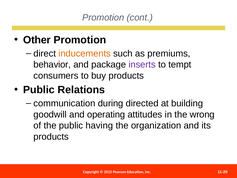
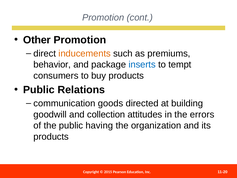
inserts colour: purple -> blue
during: during -> goods
operating: operating -> collection
wrong: wrong -> errors
